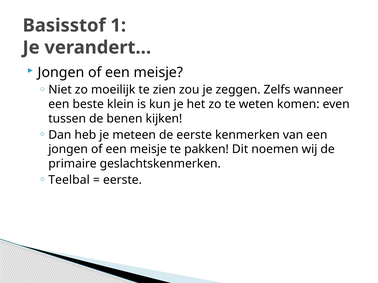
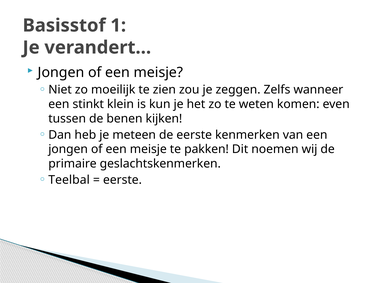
beste: beste -> stinkt
